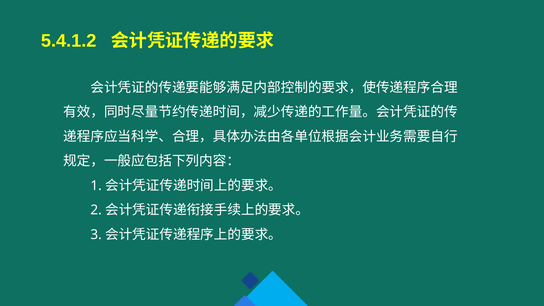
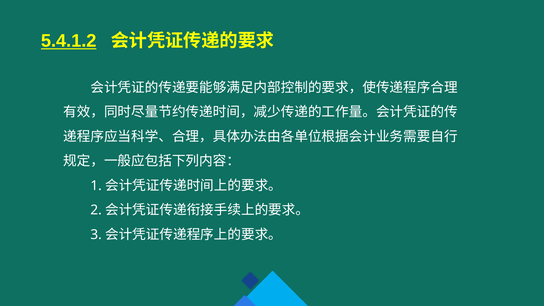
5.4.1.2 underline: none -> present
